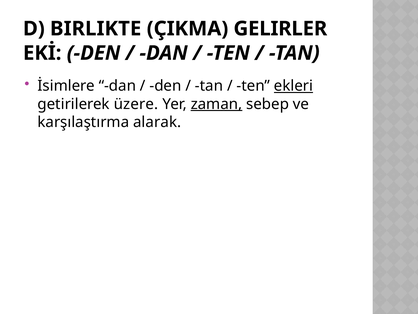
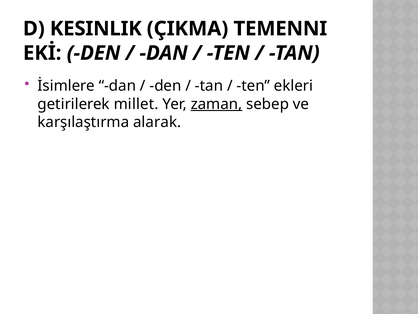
BIRLIKTE: BIRLIKTE -> KESINLIK
GELIRLER: GELIRLER -> TEMENNI
ekleri underline: present -> none
üzere: üzere -> millet
